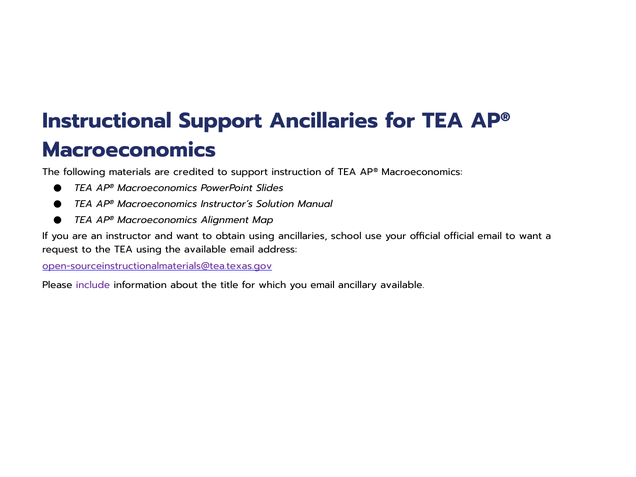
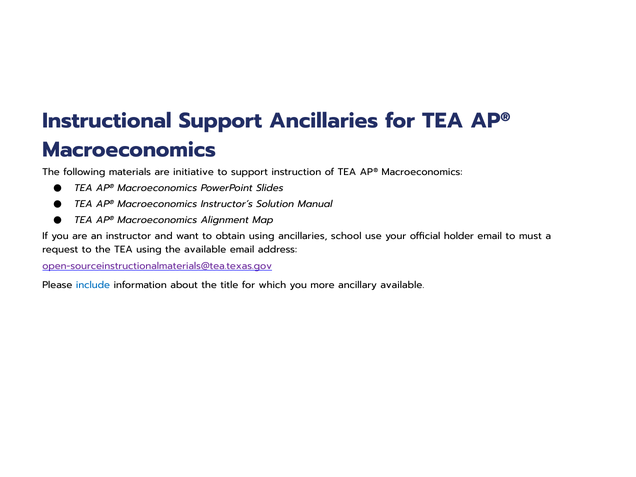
credited: credited -> initiative
official official: official -> holder
to want: want -> must
include colour: purple -> blue
you email: email -> more
